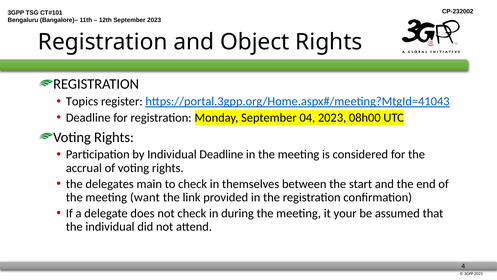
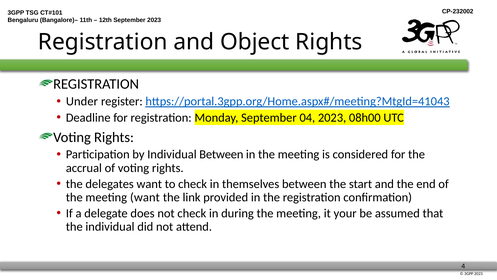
Topics: Topics -> Under
Individual Deadline: Deadline -> Between
delegates main: main -> want
